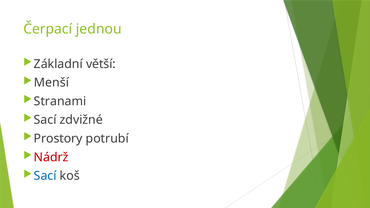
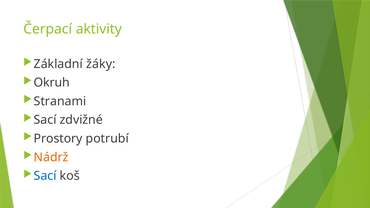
jednou: jednou -> aktivity
větší: větší -> žáky
Menší: Menší -> Okruh
Nádrž colour: red -> orange
